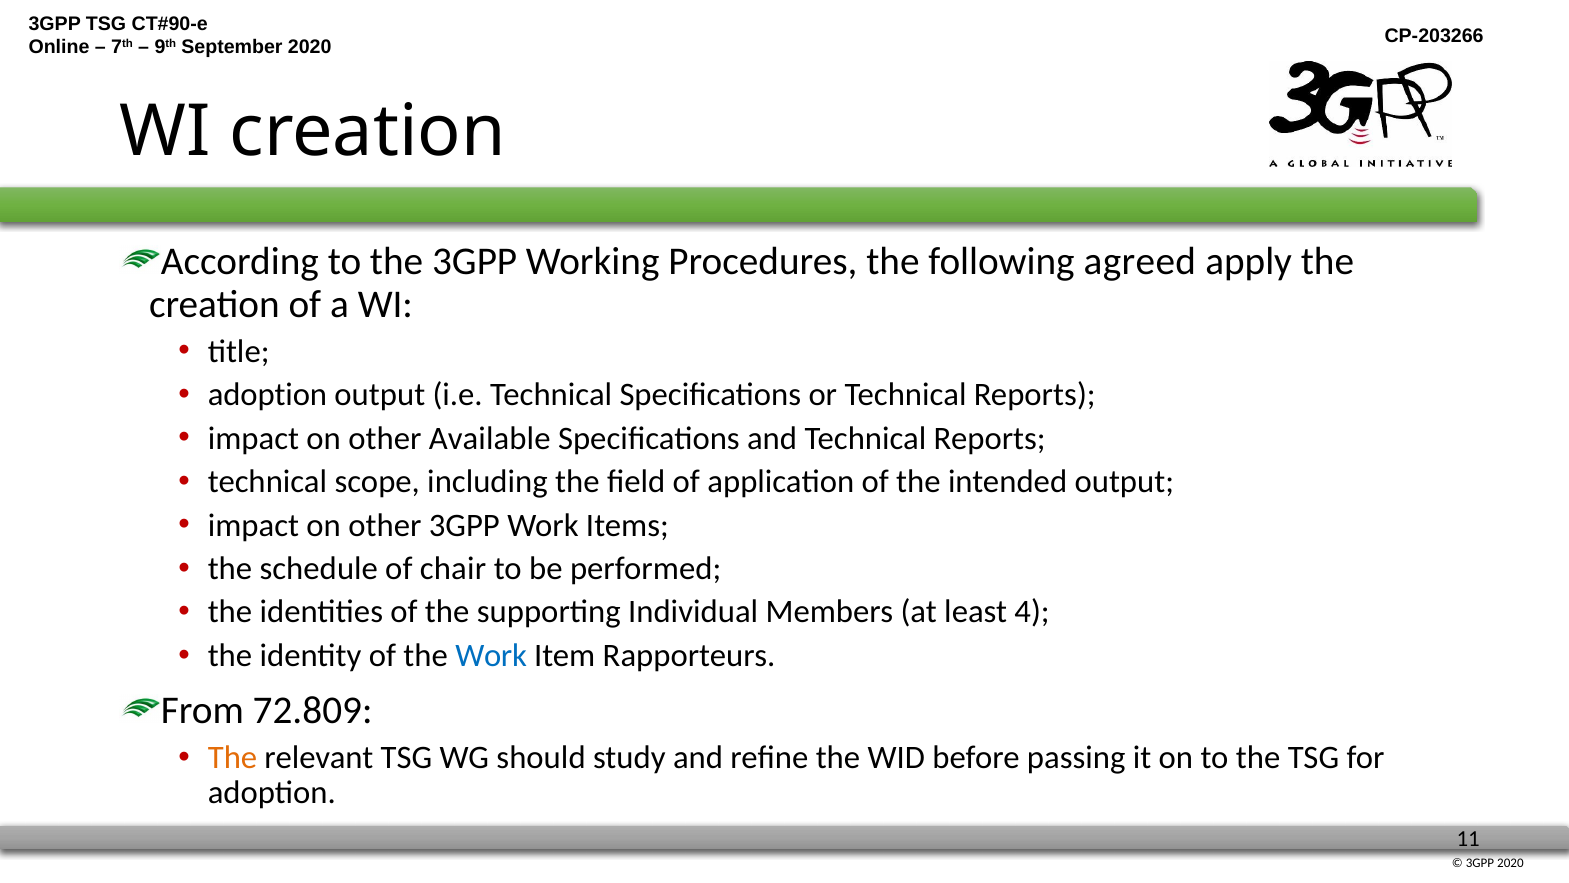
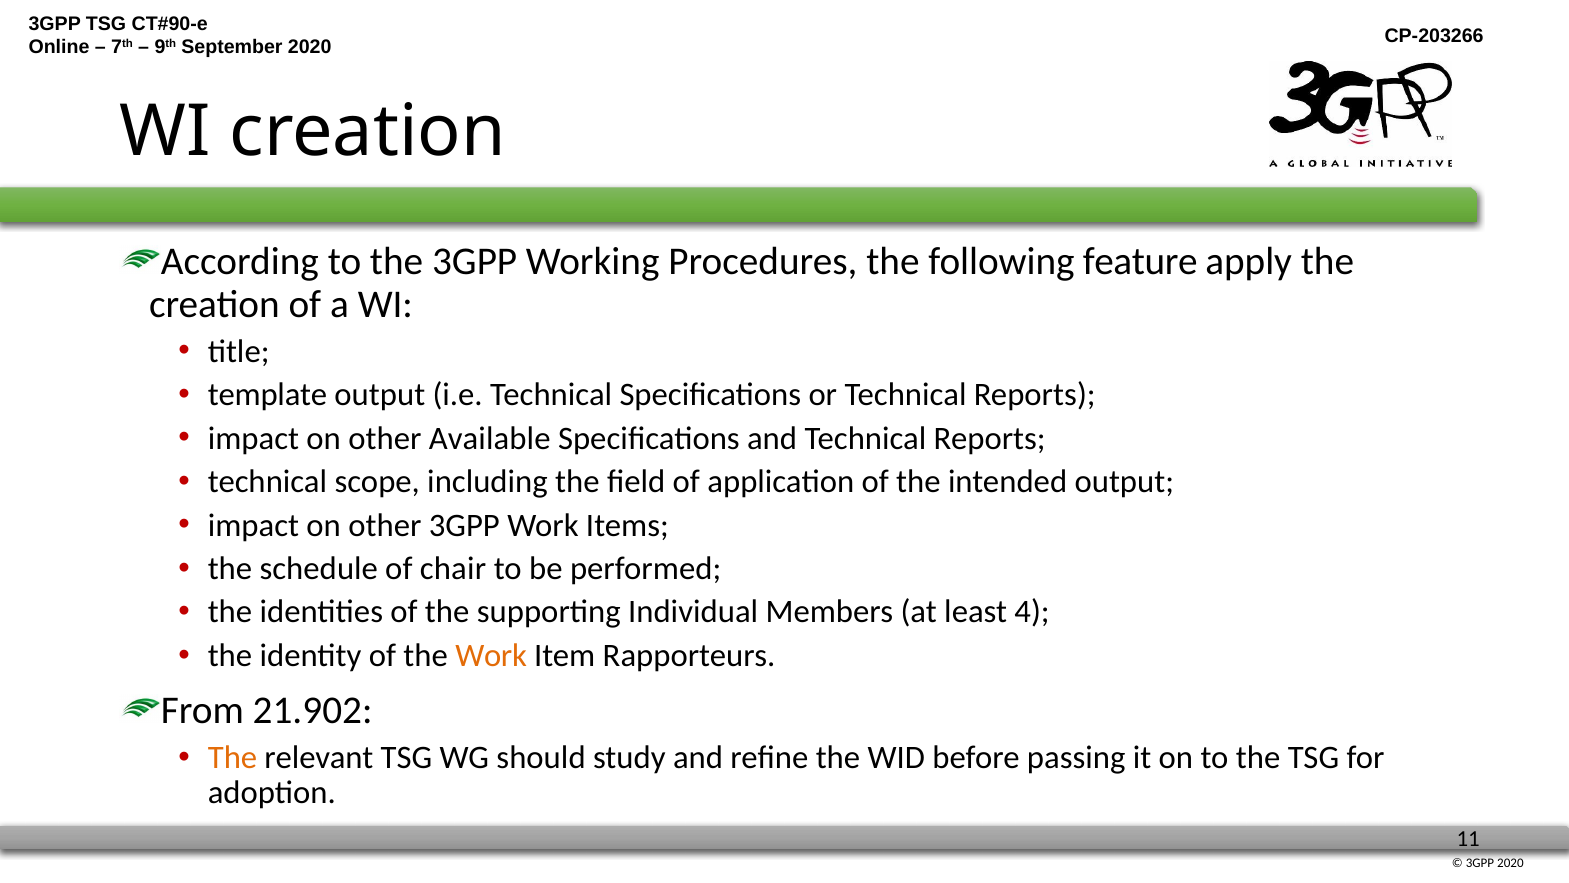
agreed: agreed -> feature
adoption at (267, 395): adoption -> template
Work at (491, 655) colour: blue -> orange
72.809: 72.809 -> 21.902
